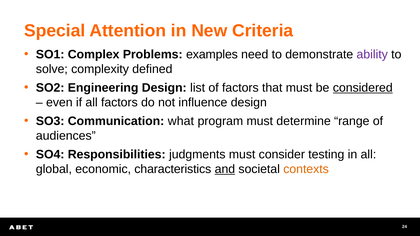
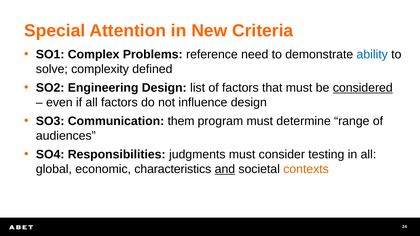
examples: examples -> reference
ability colour: purple -> blue
what: what -> them
